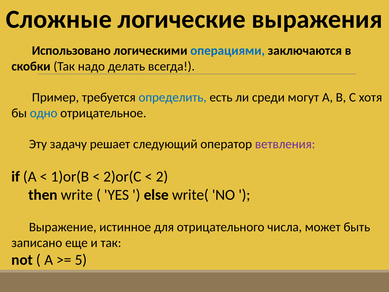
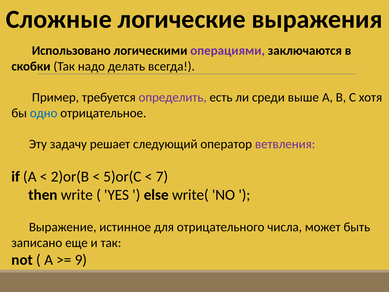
операциями colour: blue -> purple
определить colour: blue -> purple
могут: могут -> выше
1)or(B: 1)or(B -> 2)or(B
2)or(C: 2)or(C -> 5)or(C
2: 2 -> 7
5: 5 -> 9
